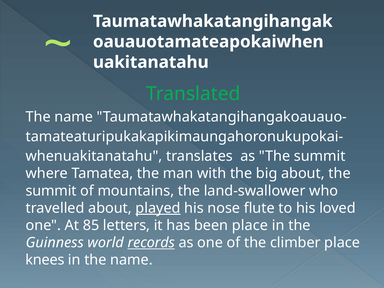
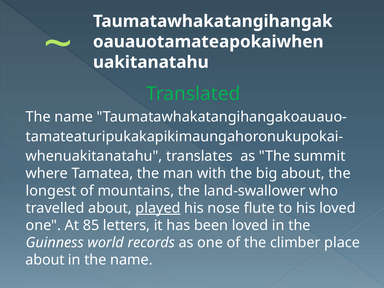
summit at (51, 191): summit -> longest
been place: place -> loved
records underline: present -> none
knees at (45, 260): knees -> about
